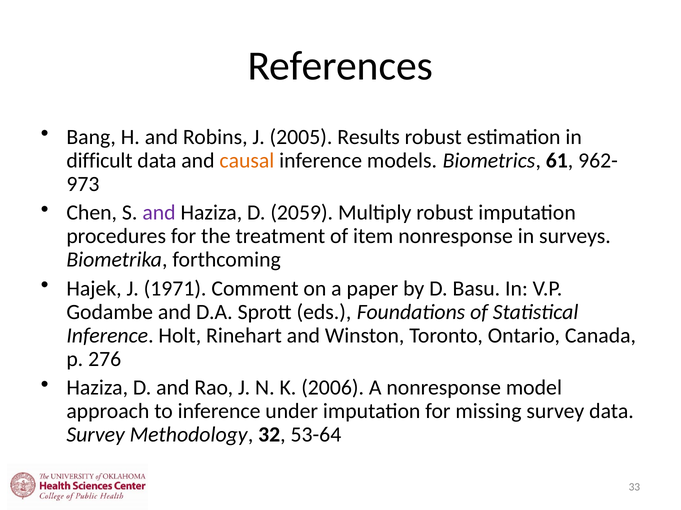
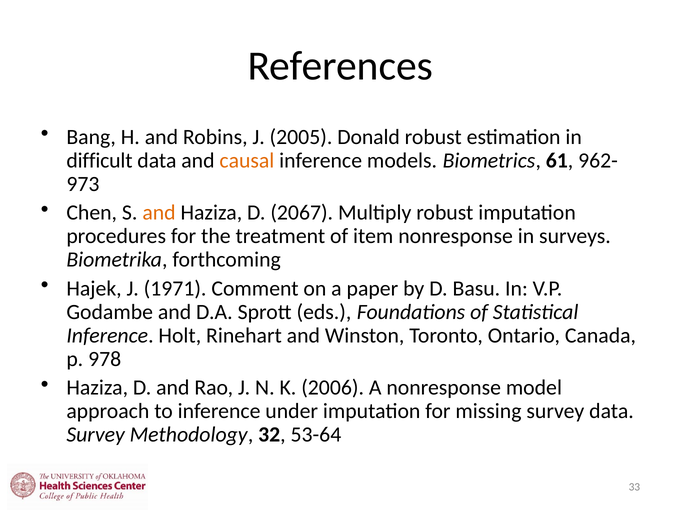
Results: Results -> Donald
and at (159, 213) colour: purple -> orange
2059: 2059 -> 2067
276: 276 -> 978
